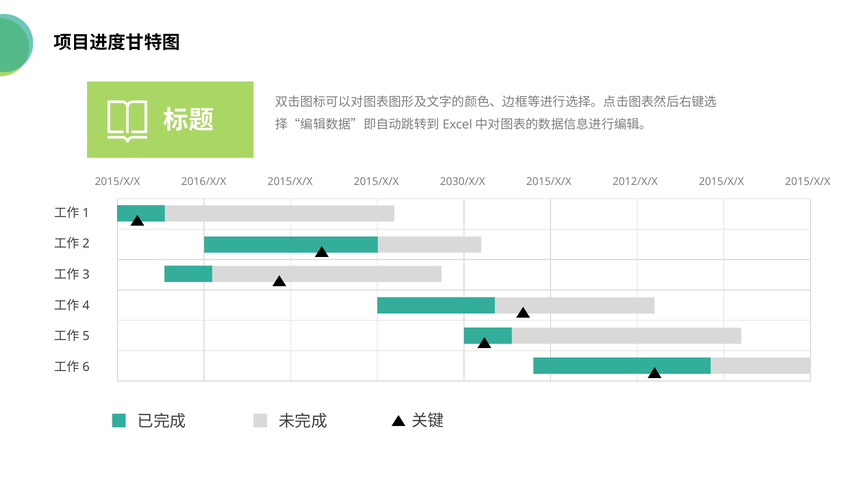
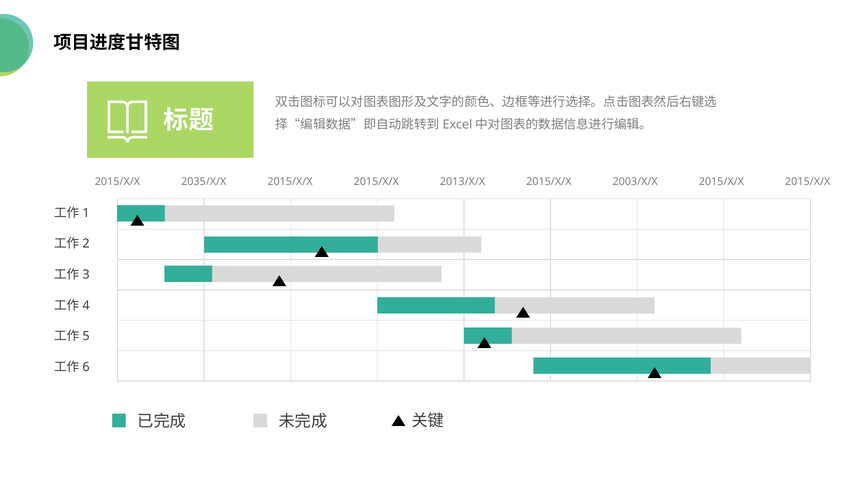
2016/X/X: 2016/X/X -> 2035/X/X
2030/X/X: 2030/X/X -> 2013/X/X
2012/X/X: 2012/X/X -> 2003/X/X
